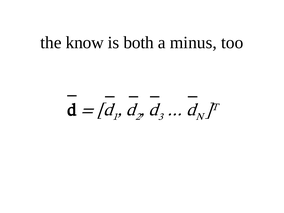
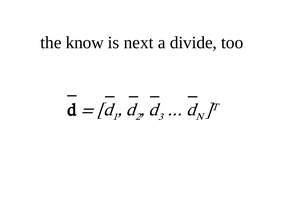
both: both -> next
minus: minus -> divide
